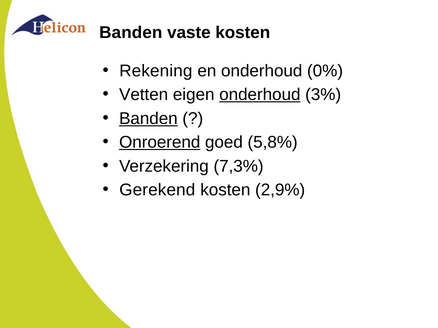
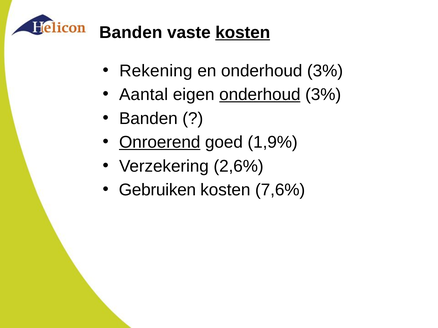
kosten at (243, 33) underline: none -> present
en onderhoud 0%: 0% -> 3%
Vetten: Vetten -> Aantal
Banden at (148, 119) underline: present -> none
5,8%: 5,8% -> 1,9%
7,3%: 7,3% -> 2,6%
Gerekend: Gerekend -> Gebruiken
2,9%: 2,9% -> 7,6%
